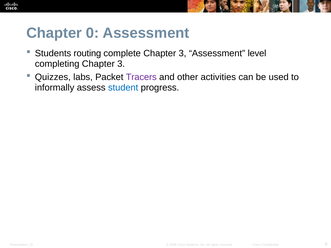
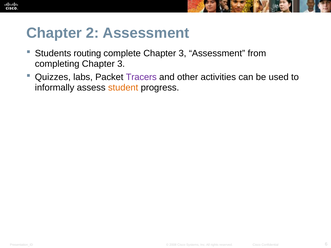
0: 0 -> 2
level: level -> from
student colour: blue -> orange
